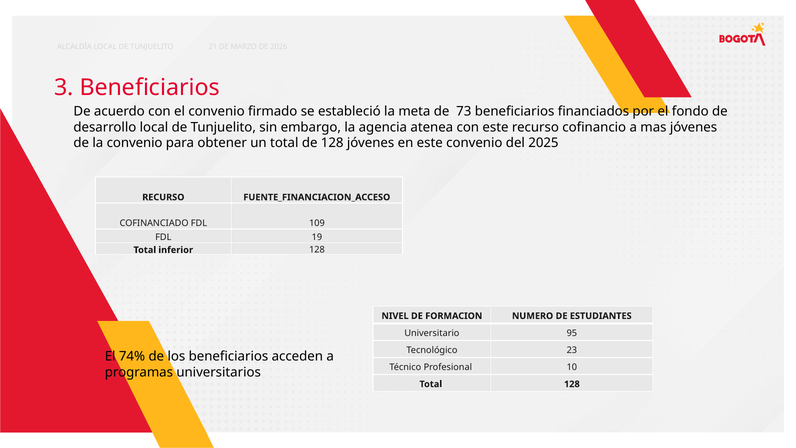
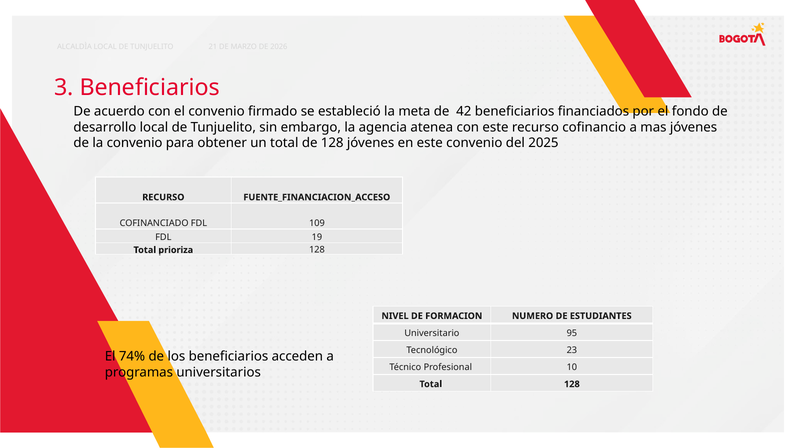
73: 73 -> 42
inferior: inferior -> prioriza
